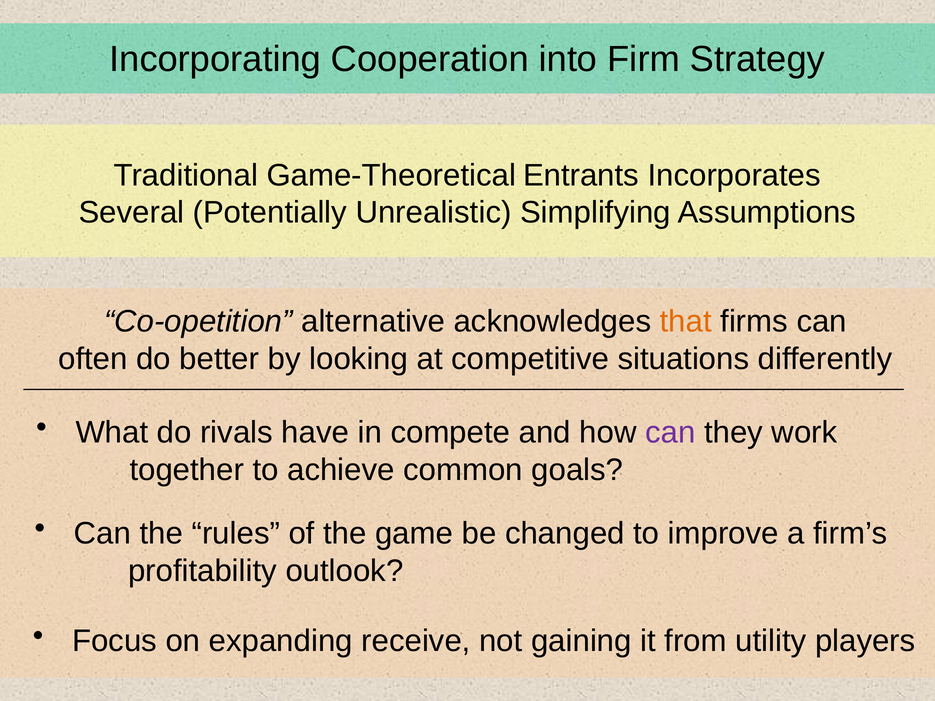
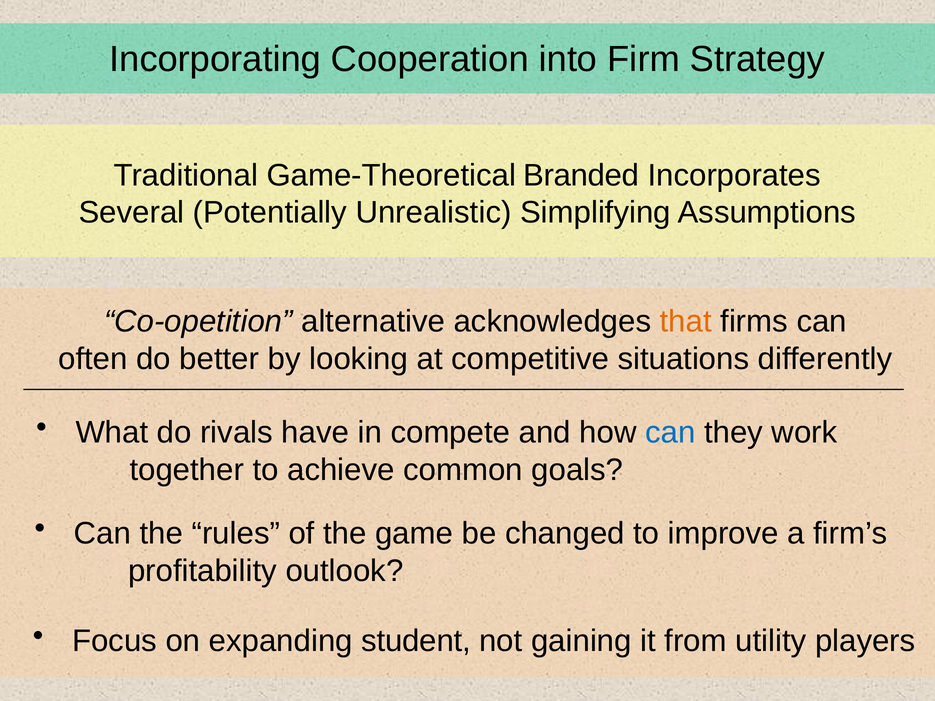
Entrants: Entrants -> Branded
can at (670, 433) colour: purple -> blue
receive: receive -> student
